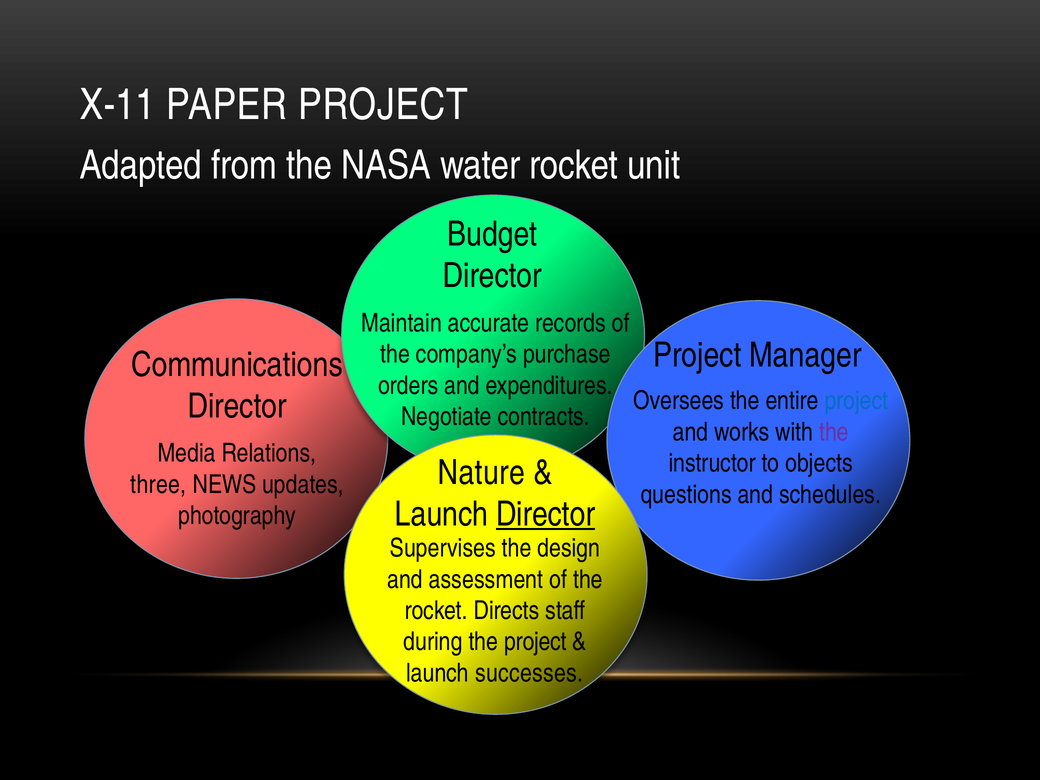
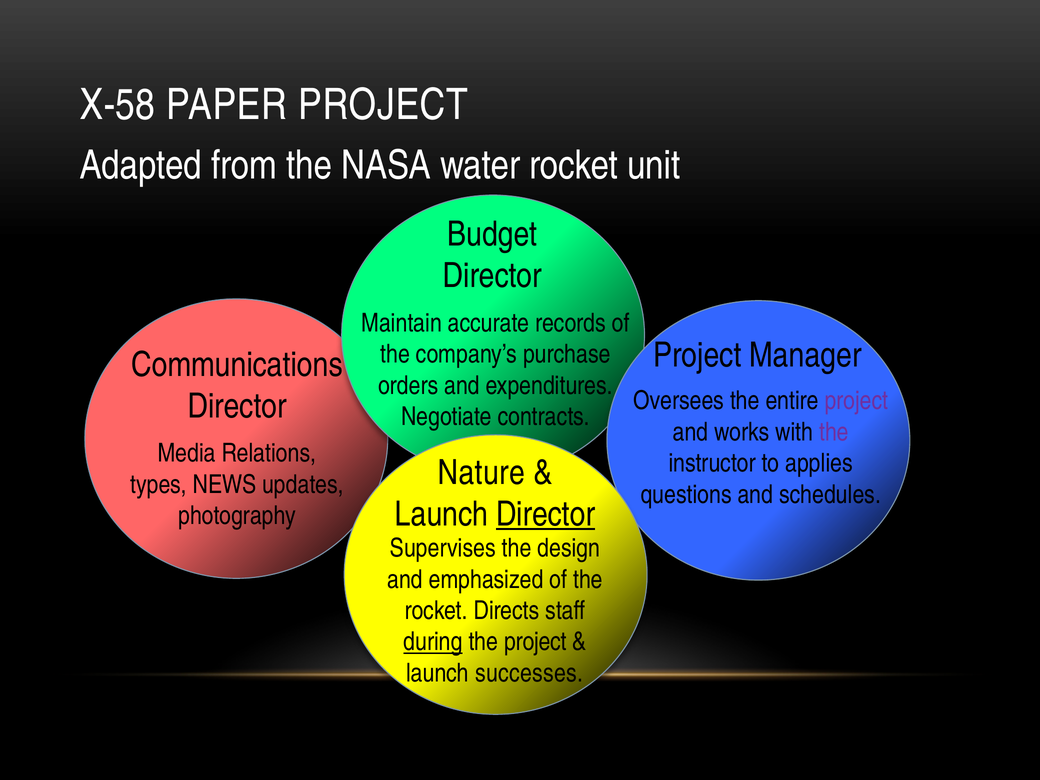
X-11: X-11 -> X-58
project at (856, 401) colour: blue -> purple
objects: objects -> applies
three: three -> types
assessment: assessment -> emphasized
during underline: none -> present
